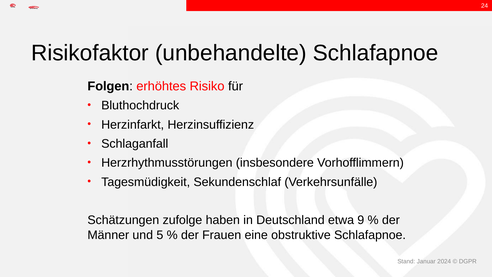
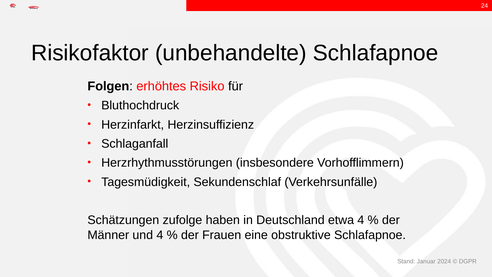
etwa 9: 9 -> 4
und 5: 5 -> 4
